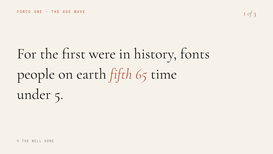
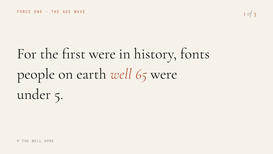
earth fifth: fifth -> well
65 time: time -> were
